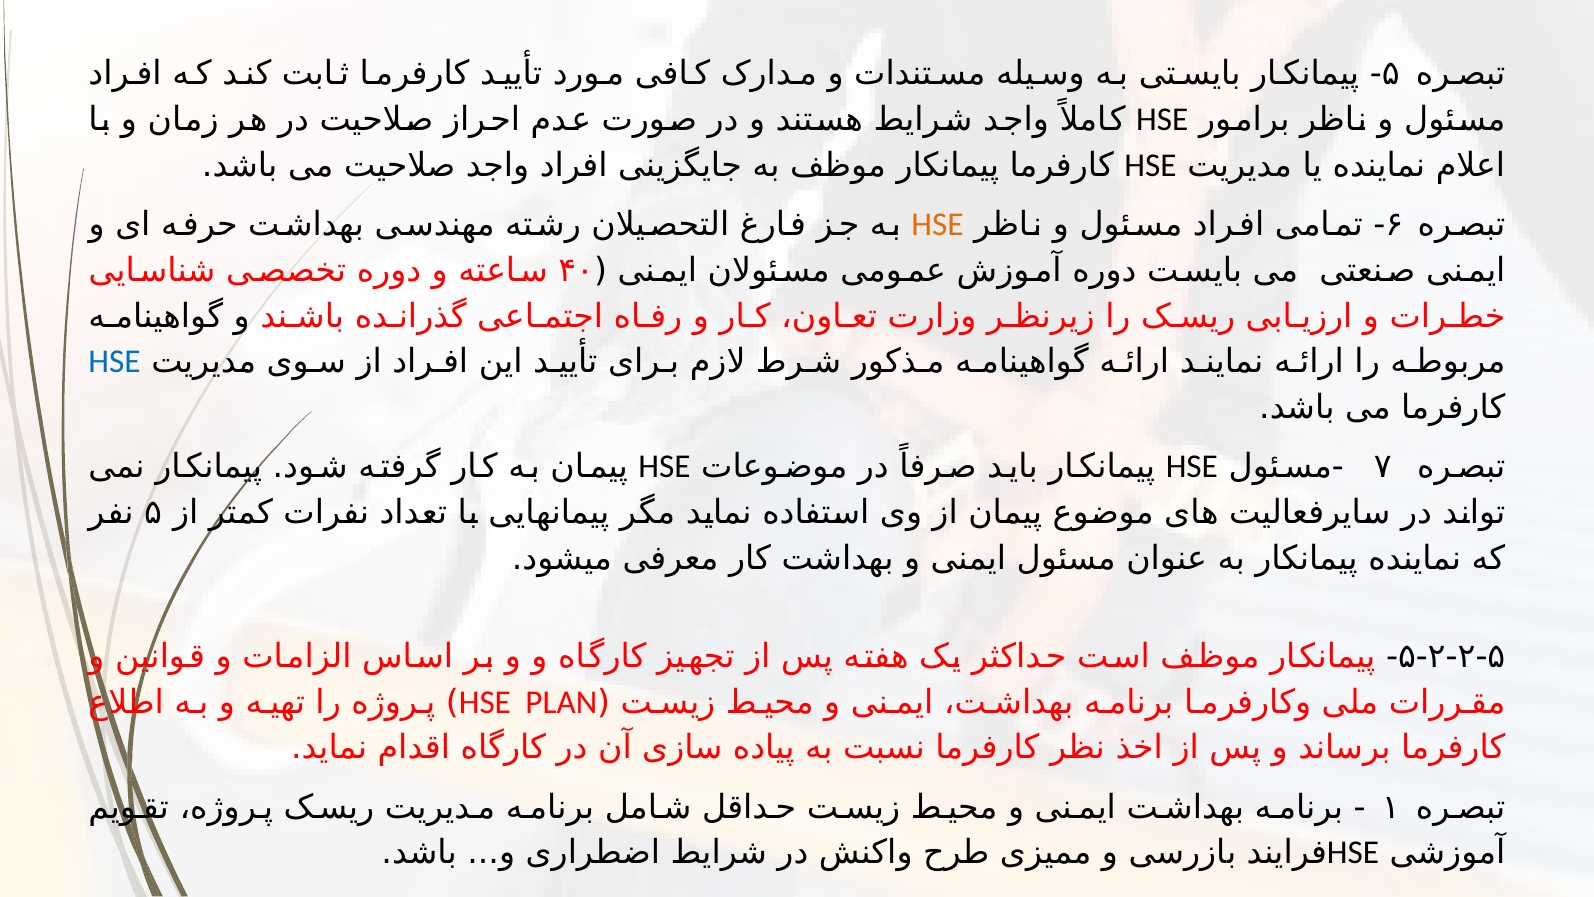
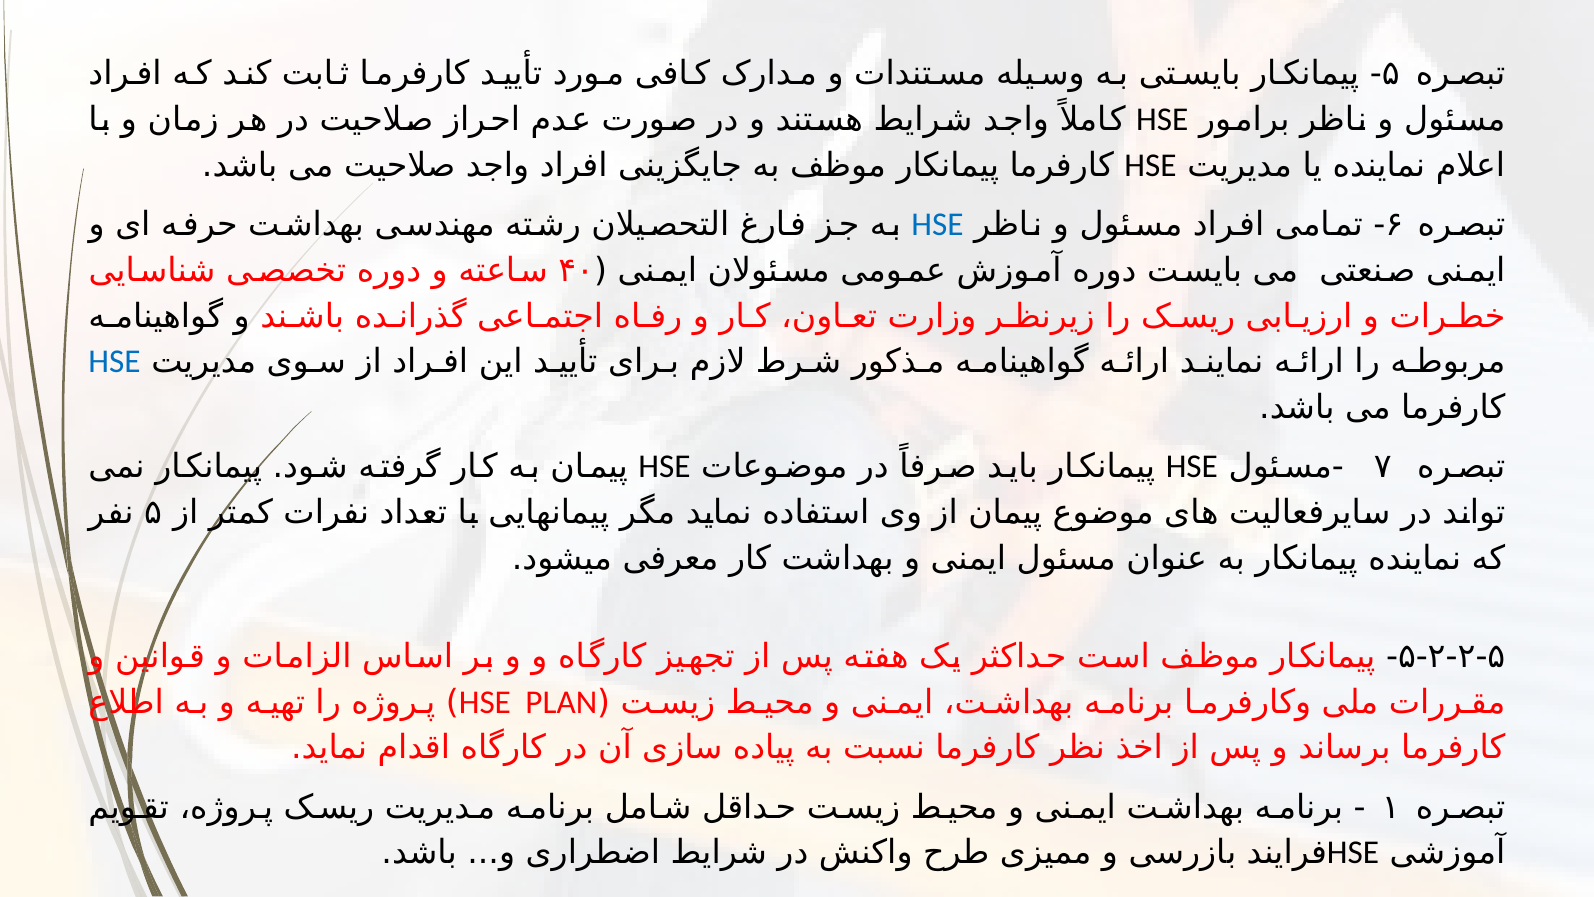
HSE at (937, 224) colour: orange -> blue
